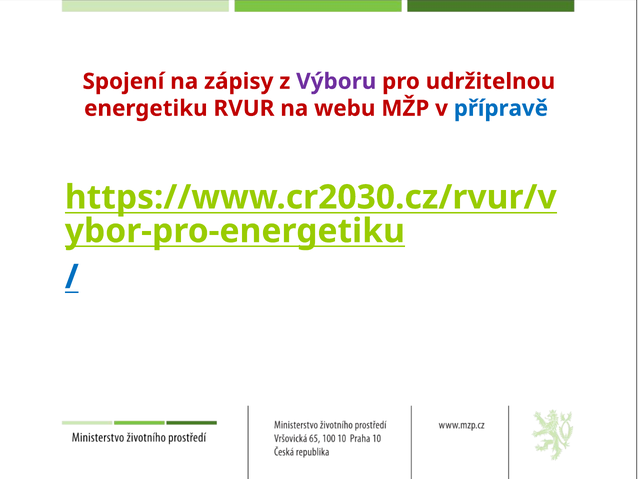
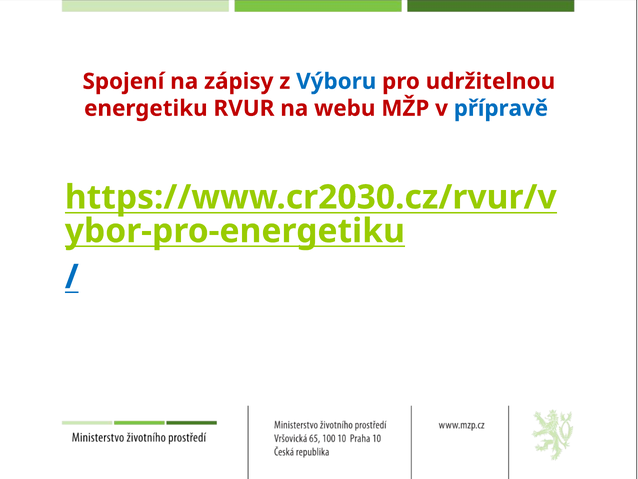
Výboru colour: purple -> blue
